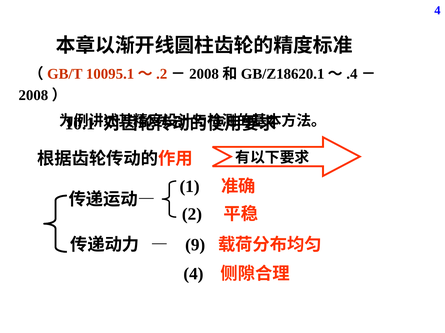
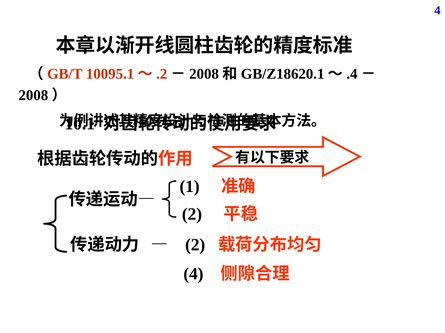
9 at (195, 245): 9 -> 2
